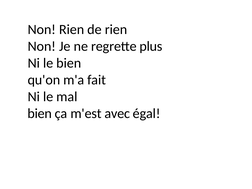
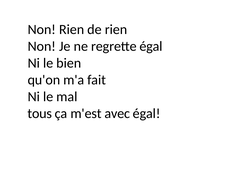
regrette plus: plus -> égal
bien at (40, 113): bien -> tous
